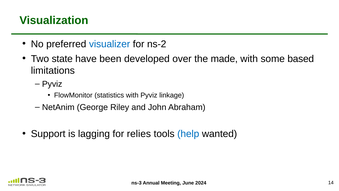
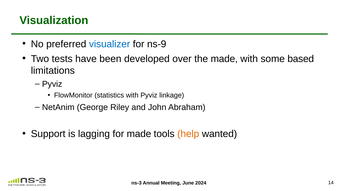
ns-2: ns-2 -> ns-9
state: state -> tests
for relies: relies -> made
help colour: blue -> orange
